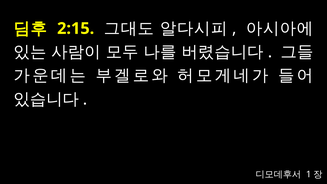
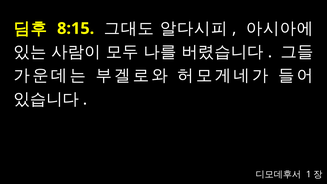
2:15: 2:15 -> 8:15
